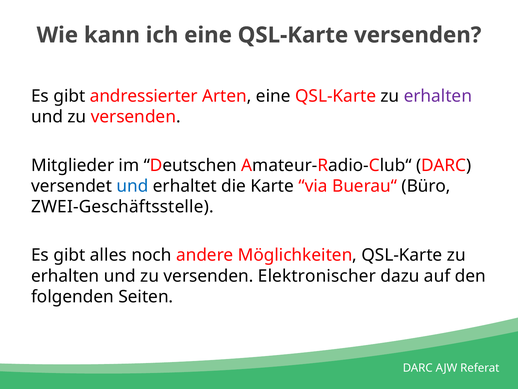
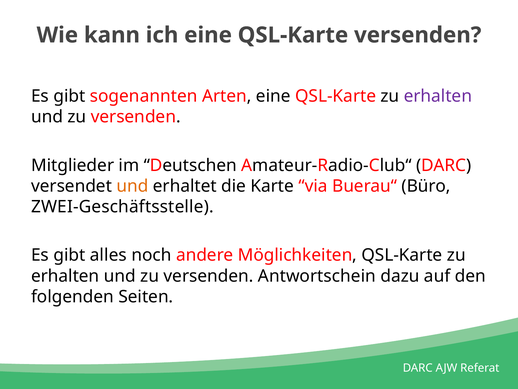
andressierter: andressierter -> sogenannten
und at (132, 186) colour: blue -> orange
Elektronischer: Elektronischer -> Antwortschein
